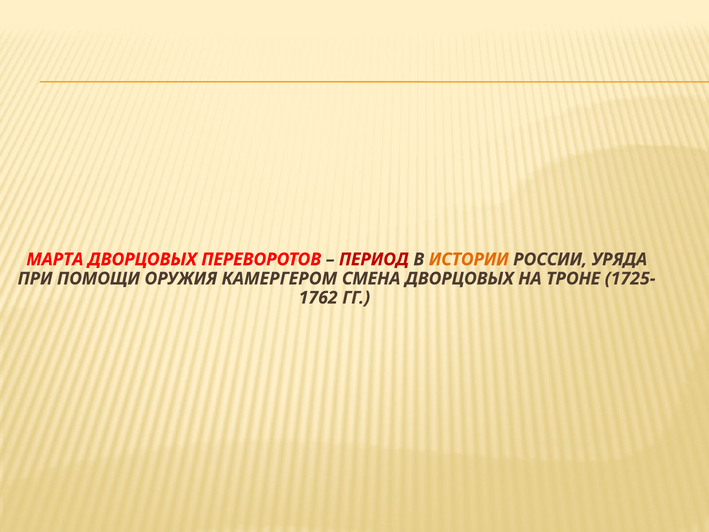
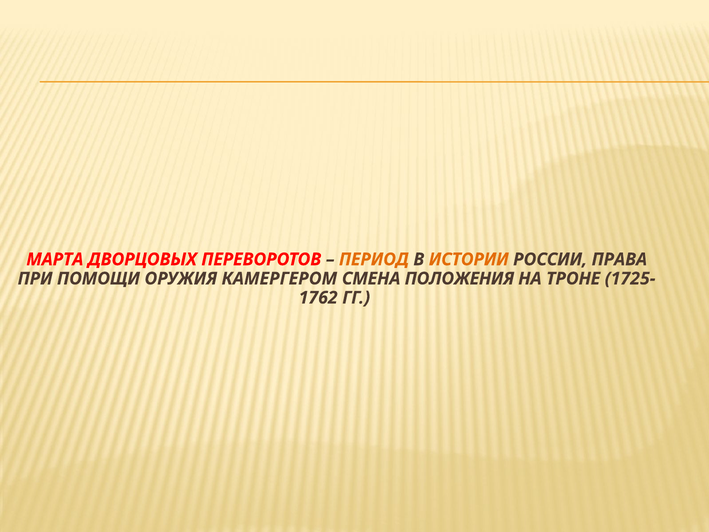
ПЕРИОД colour: red -> orange
УРЯДА: УРЯДА -> ПРАВА
СМЕНА ДВОРЦОВЫХ: ДВОРЦОВЫХ -> ПОЛОЖЕНИЯ
